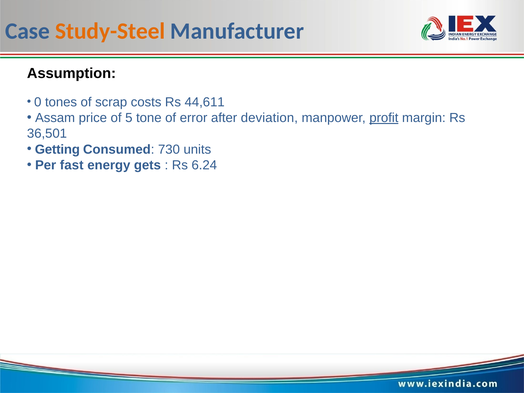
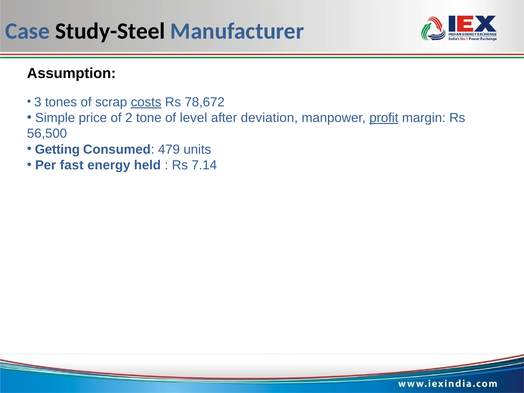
Study-Steel colour: orange -> black
0: 0 -> 3
costs underline: none -> present
44,611: 44,611 -> 78,672
Assam: Assam -> Simple
5: 5 -> 2
error: error -> level
36,501: 36,501 -> 56,500
730: 730 -> 479
gets: gets -> held
6.24: 6.24 -> 7.14
